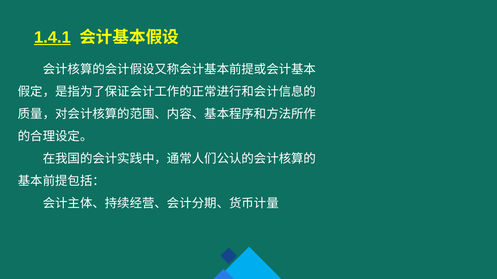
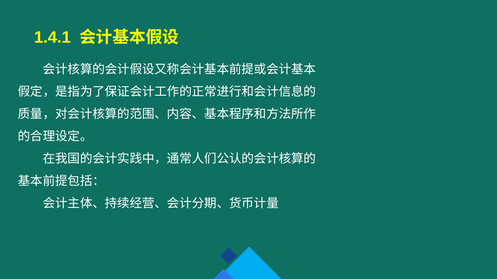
1.4.1 underline: present -> none
